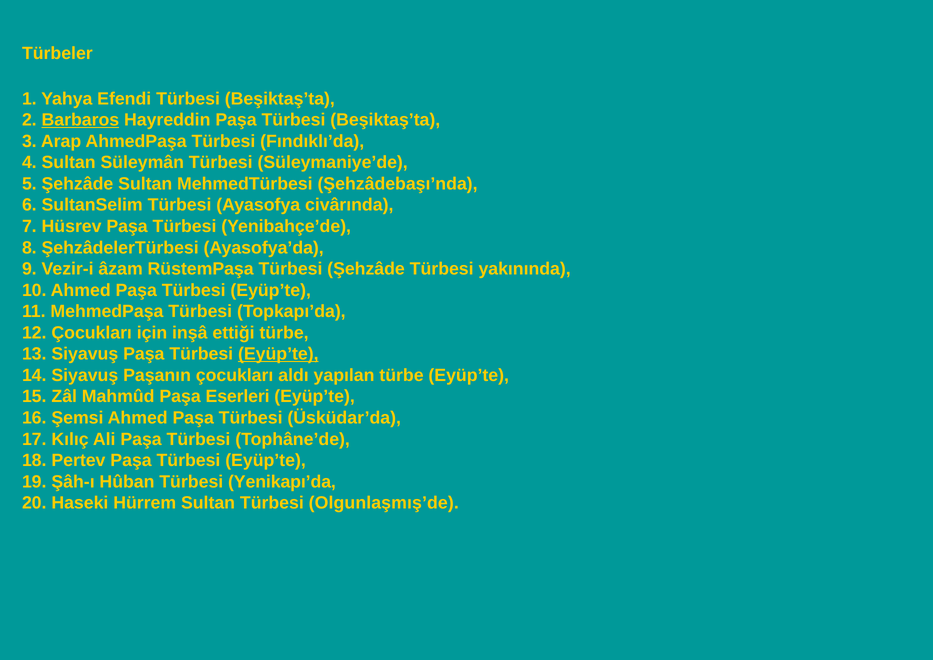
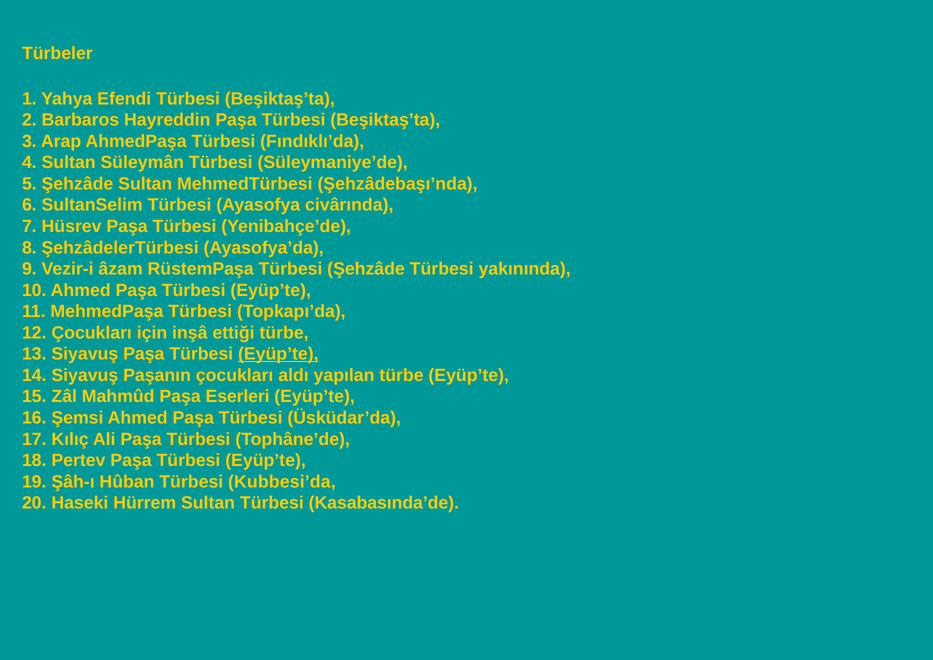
Barbaros underline: present -> none
Yenikapı’da: Yenikapı’da -> Kubbesi’da
Olgunlaşmış’de: Olgunlaşmış’de -> Kasabasında’de
